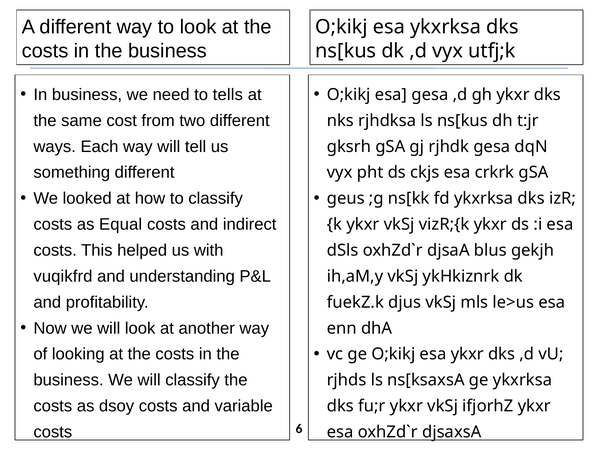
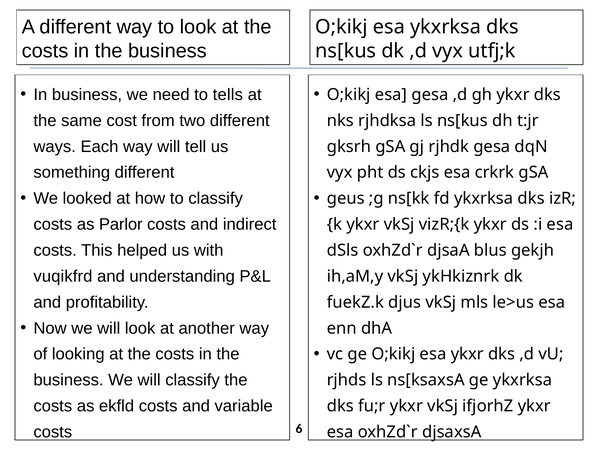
Equal: Equal -> Parlor
dsoy: dsoy -> ekfld
